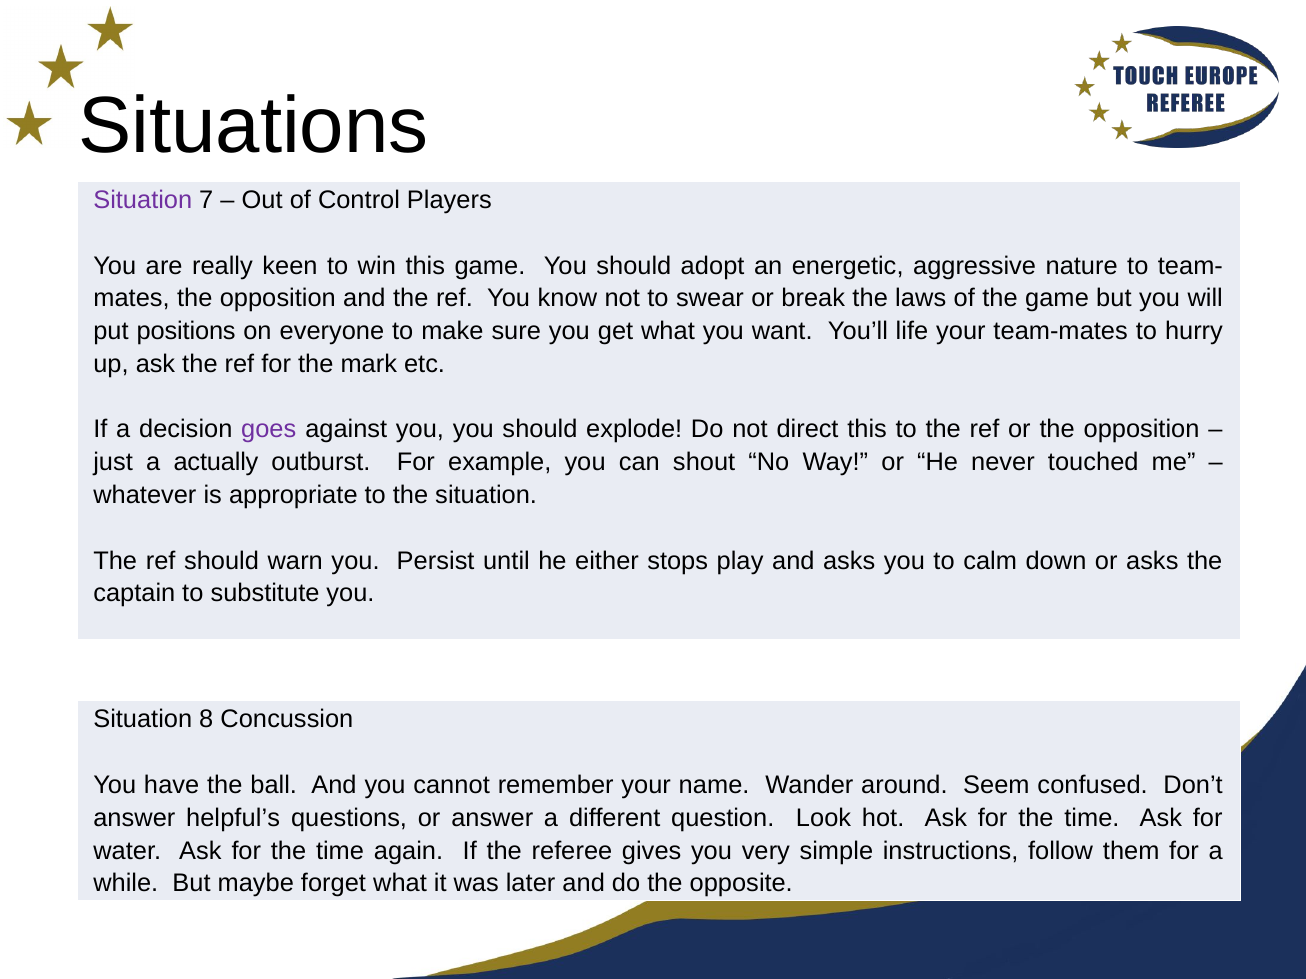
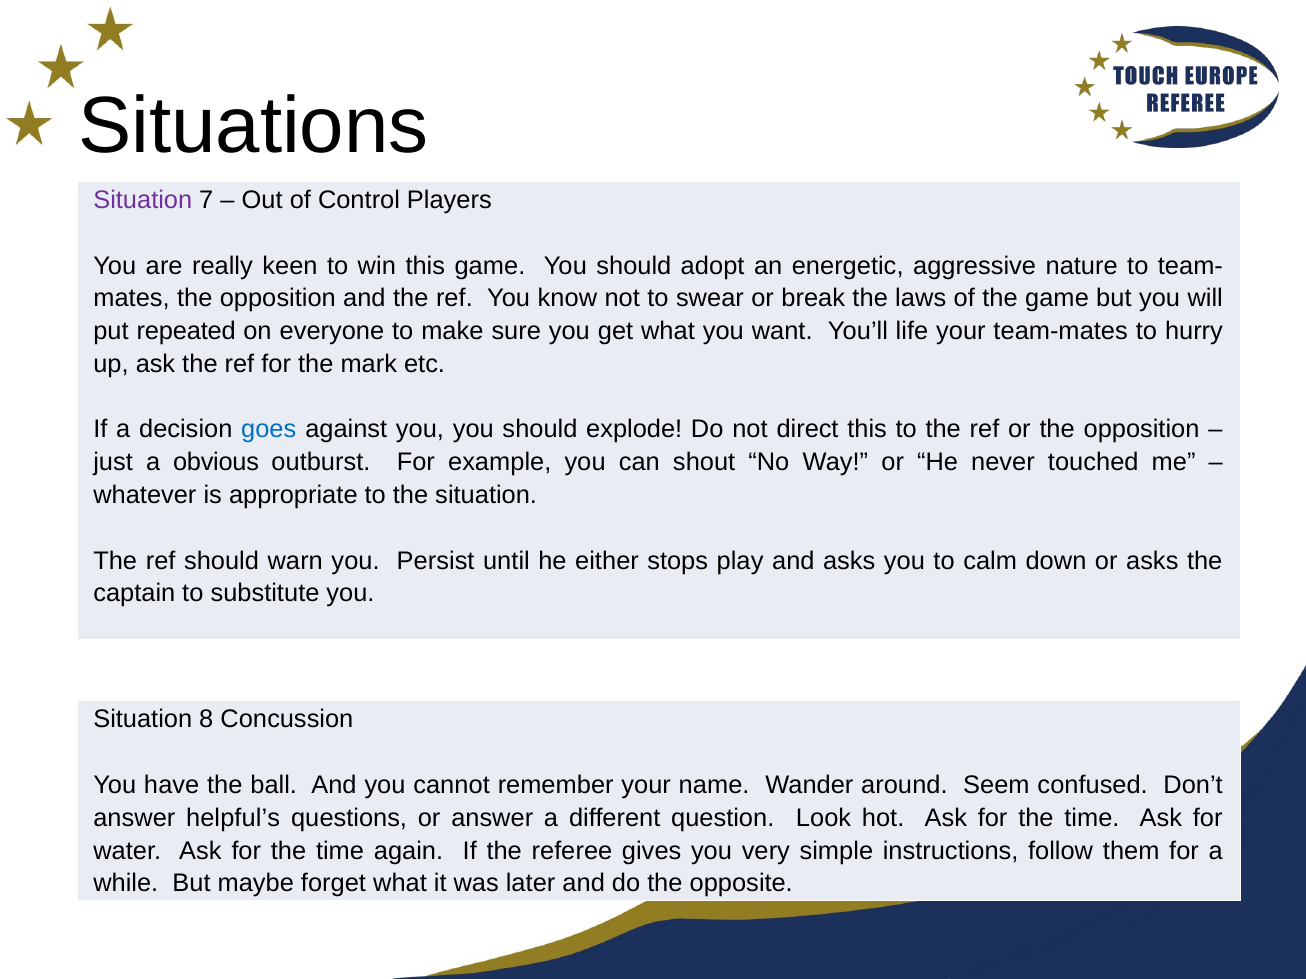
positions: positions -> repeated
goes colour: purple -> blue
actually: actually -> obvious
